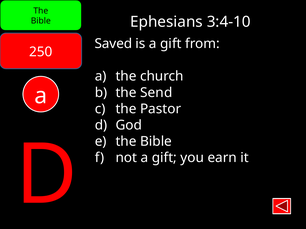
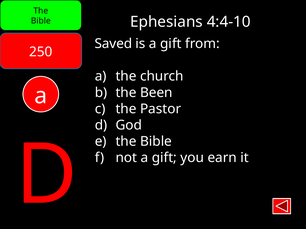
3:4-10: 3:4-10 -> 4:4-10
Send: Send -> Been
